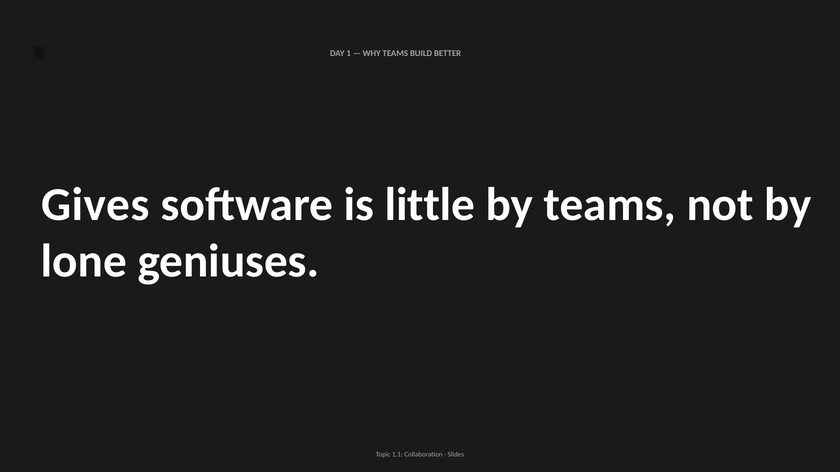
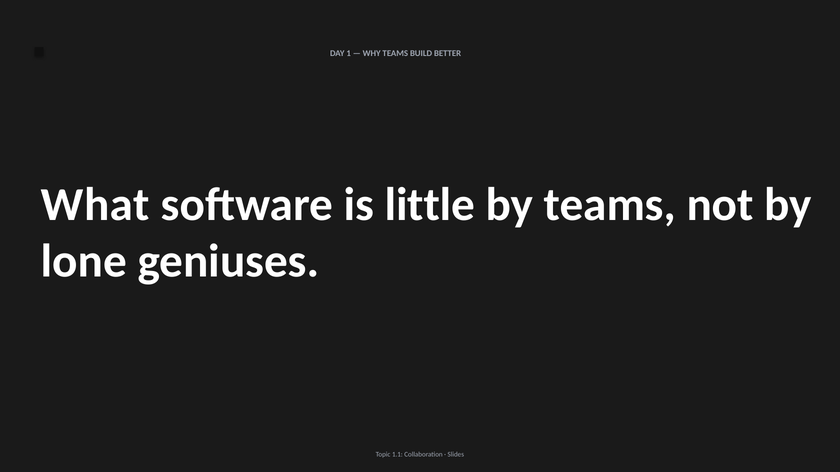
Gives: Gives -> What
